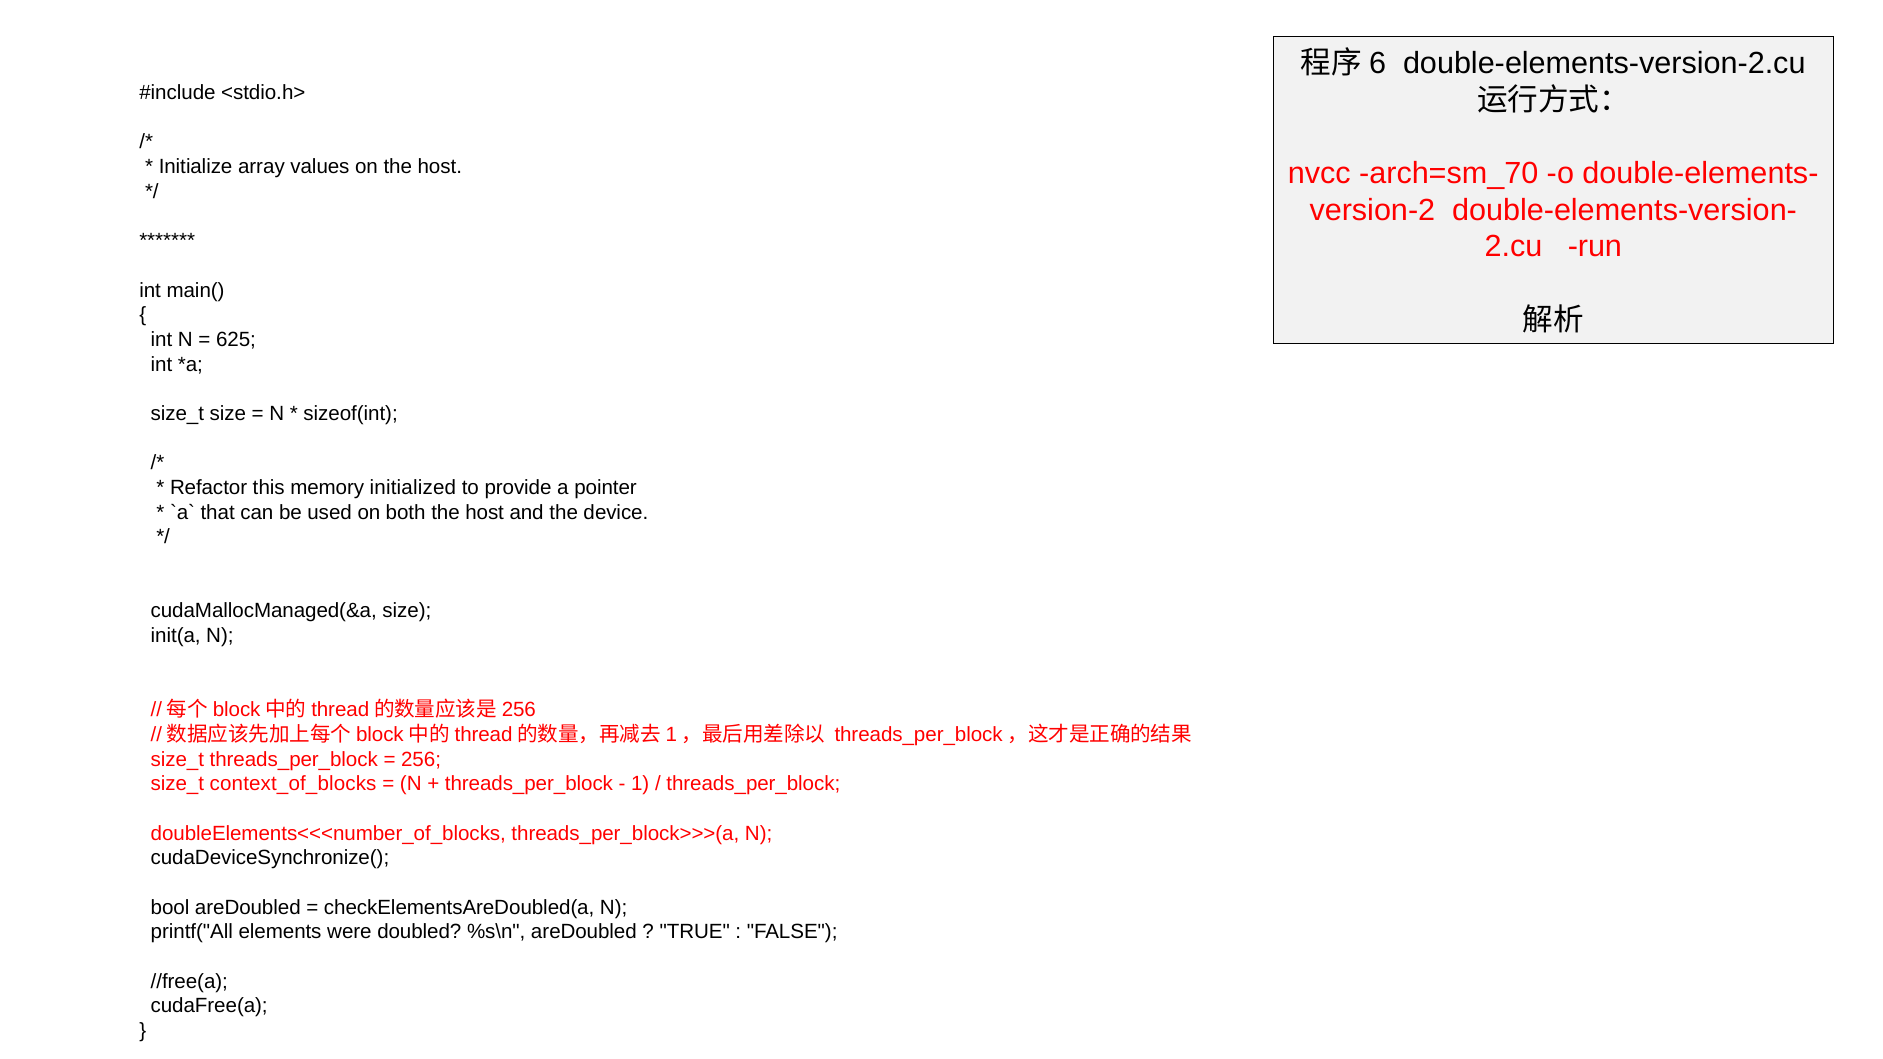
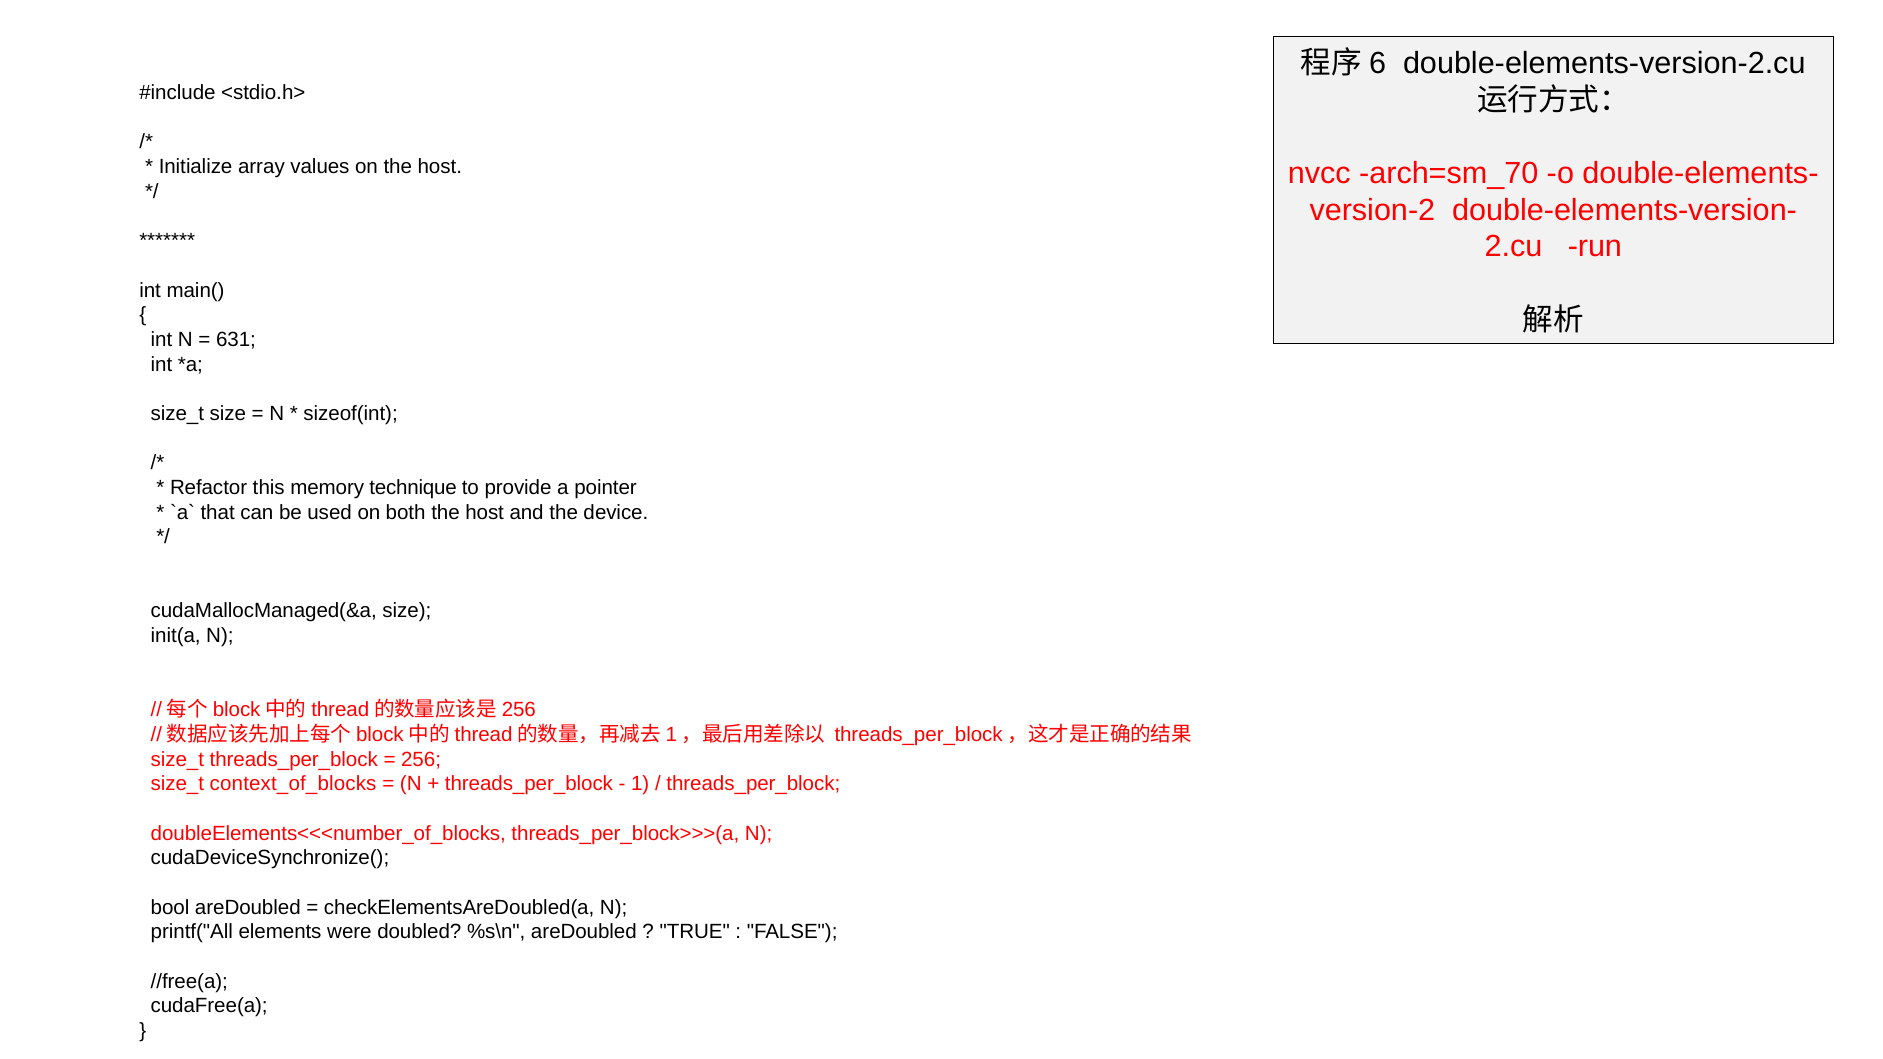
625: 625 -> 631
initialized: initialized -> technique
